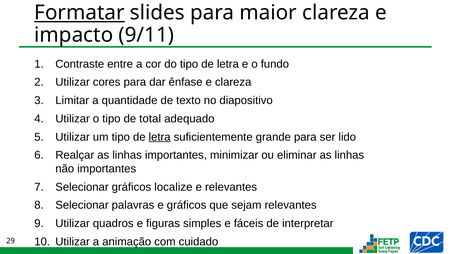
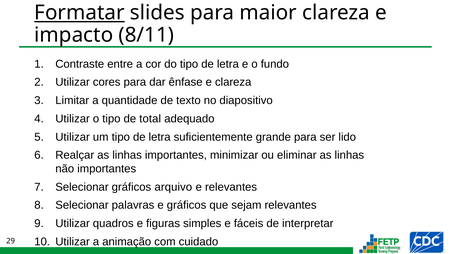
9/11: 9/11 -> 8/11
letra at (160, 137) underline: present -> none
localize: localize -> arquivo
